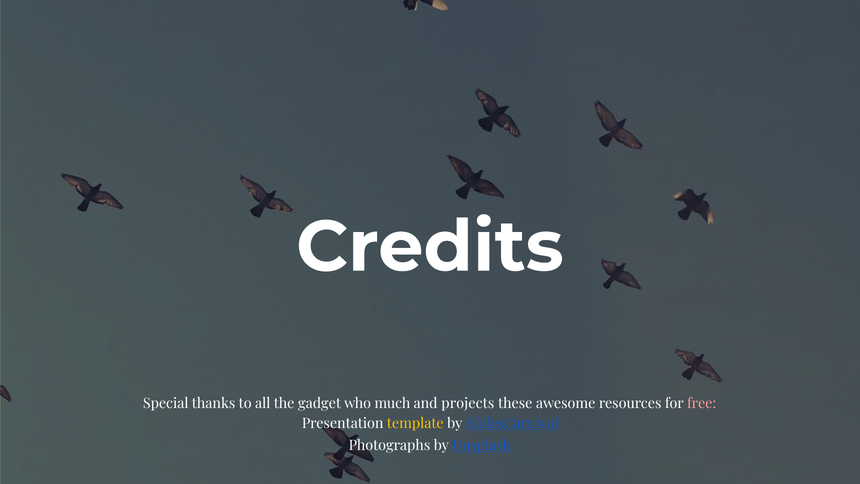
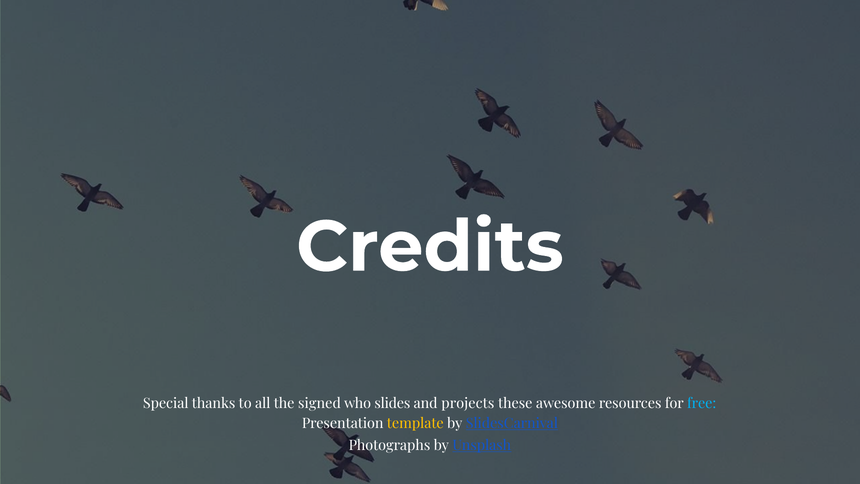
gadget: gadget -> signed
much: much -> slides
free colour: pink -> light blue
